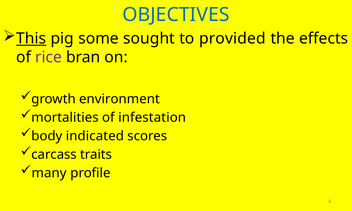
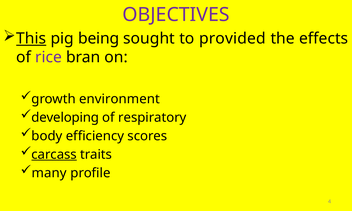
OBJECTIVES colour: blue -> purple
some: some -> being
mortalities: mortalities -> developing
infestation: infestation -> respiratory
indicated: indicated -> efficiency
carcass underline: none -> present
